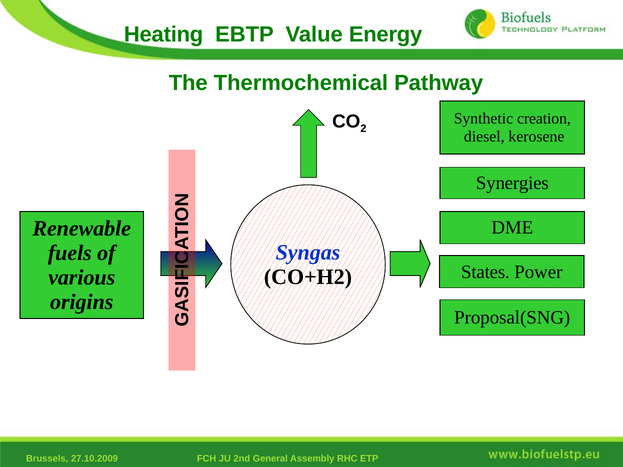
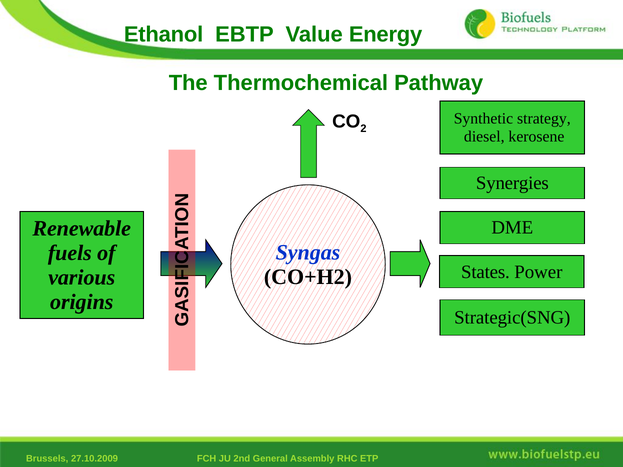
Heating: Heating -> Ethanol
creation: creation -> strategy
Proposal(SNG: Proposal(SNG -> Strategic(SNG
